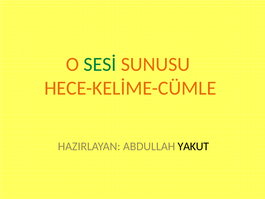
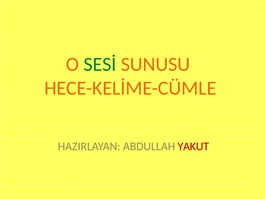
YAKUT colour: black -> red
